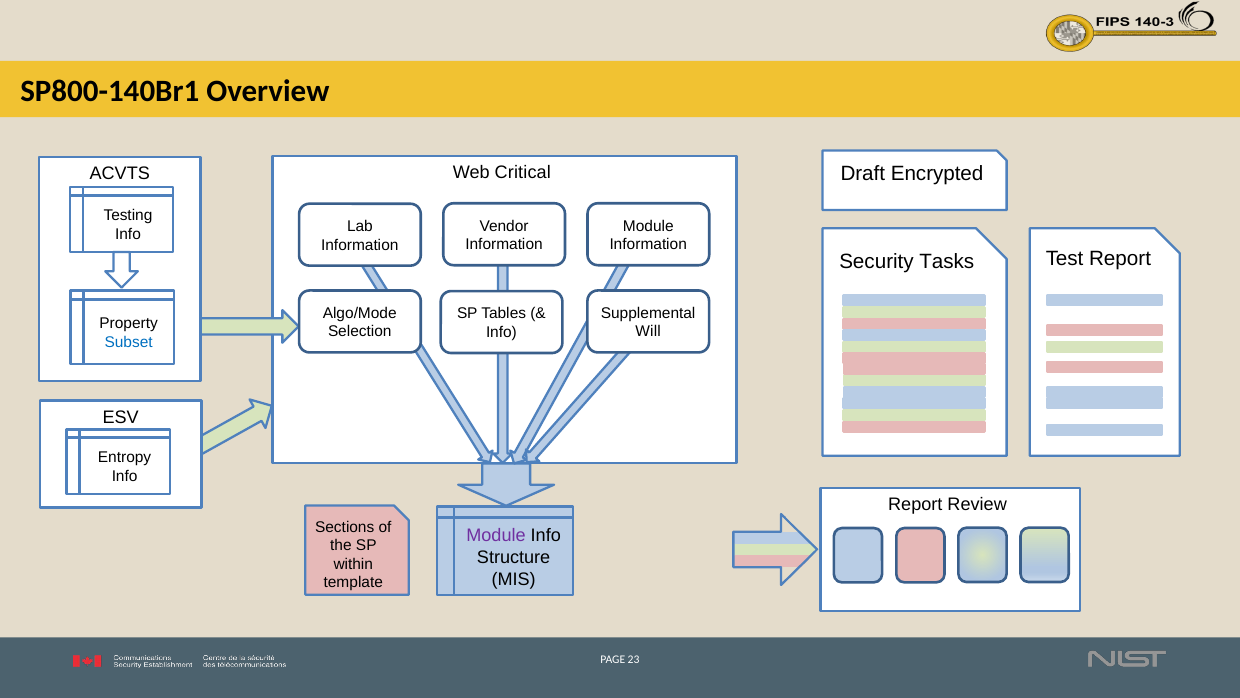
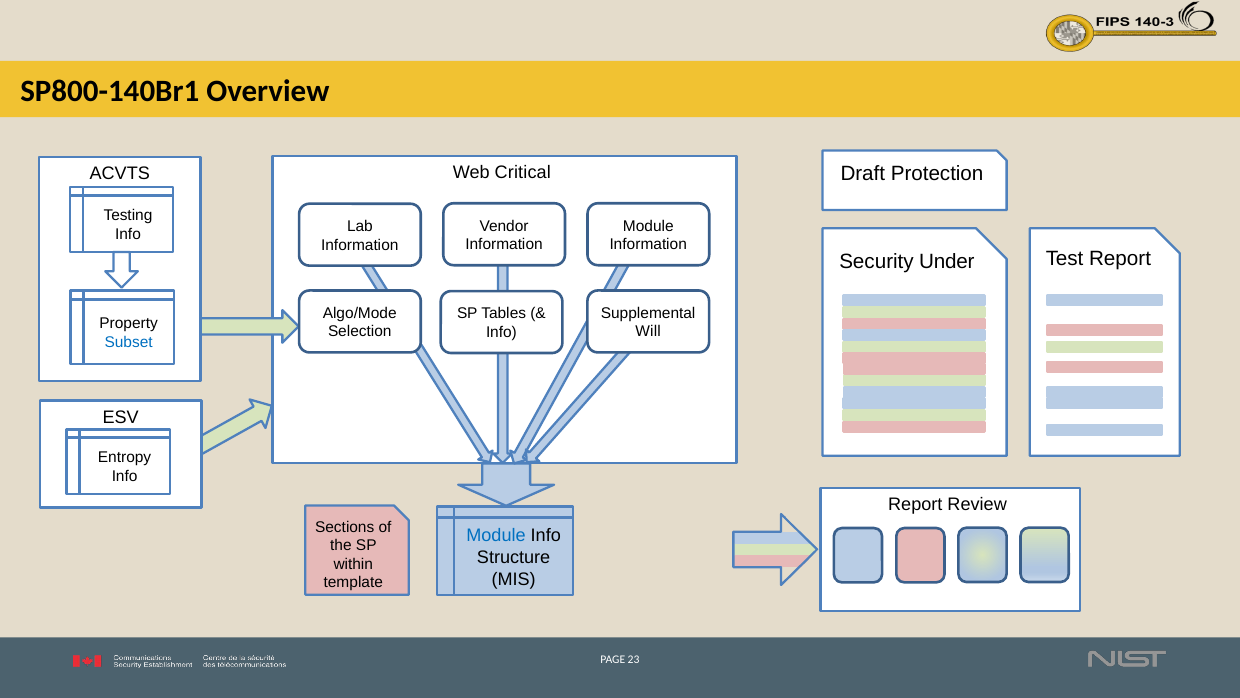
Encrypted: Encrypted -> Protection
Tasks: Tasks -> Under
Module at (496, 535) colour: purple -> blue
